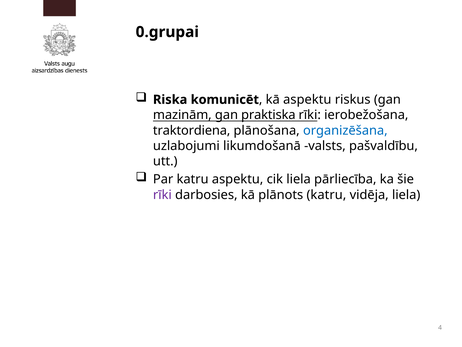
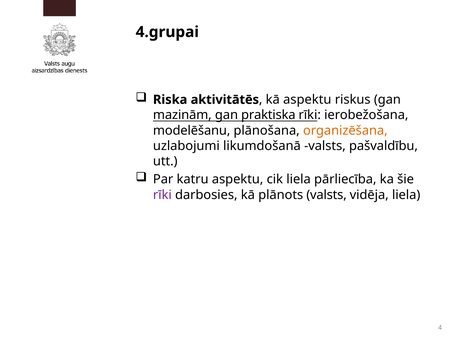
0.grupai: 0.grupai -> 4.grupai
komunicēt: komunicēt -> aktivitātēs
traktordiena: traktordiena -> modelēšanu
organizēšana colour: blue -> orange
plānots katru: katru -> valsts
